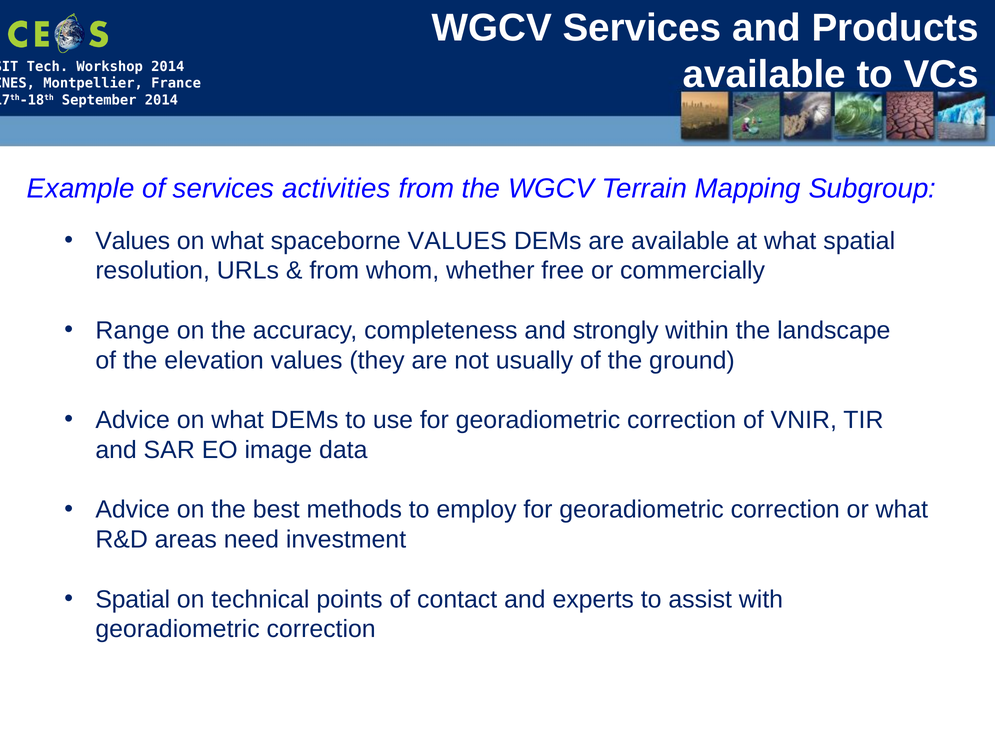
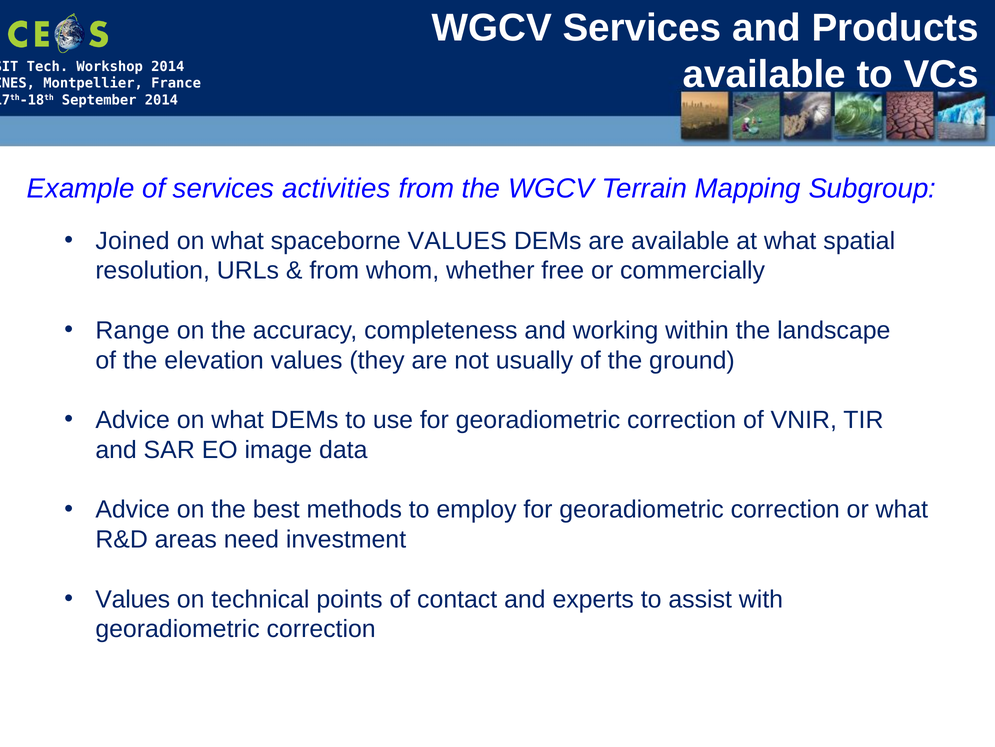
Values at (133, 241): Values -> Joined
strongly: strongly -> working
Spatial at (133, 599): Spatial -> Values
